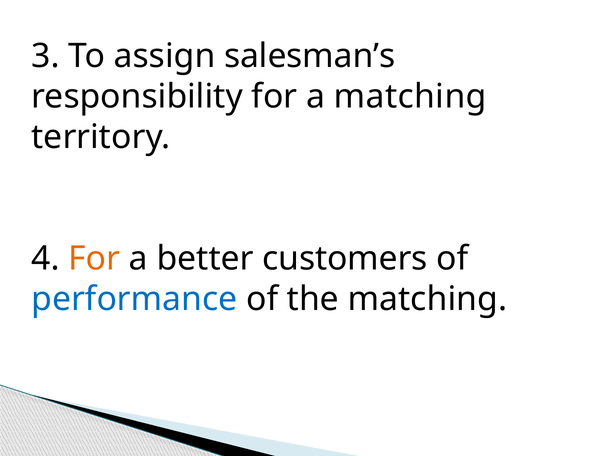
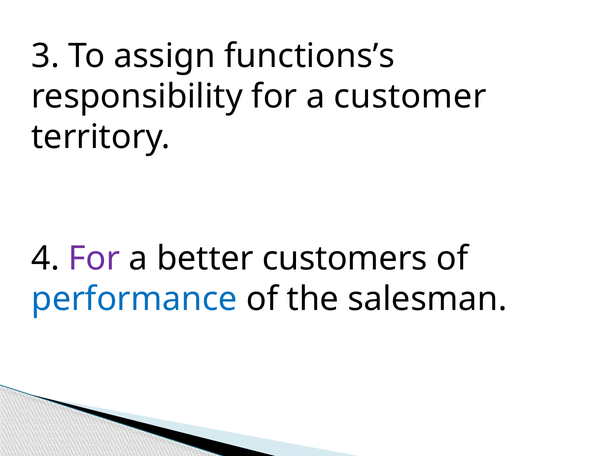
salesman’s: salesman’s -> functions’s
a matching: matching -> customer
For at (94, 259) colour: orange -> purple
the matching: matching -> salesman
